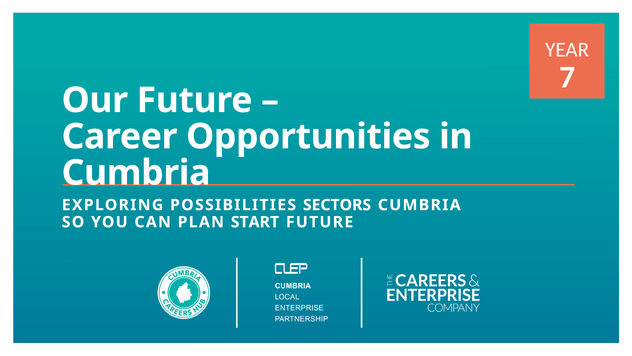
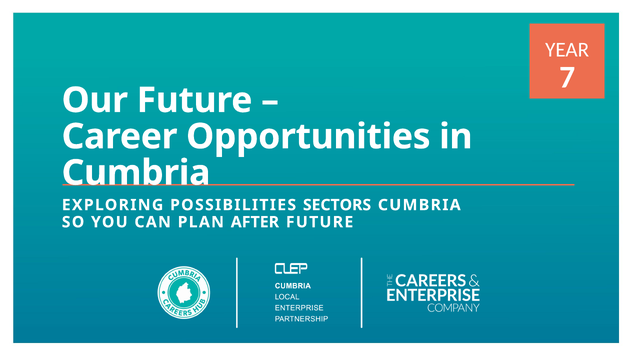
START: START -> AFTER
